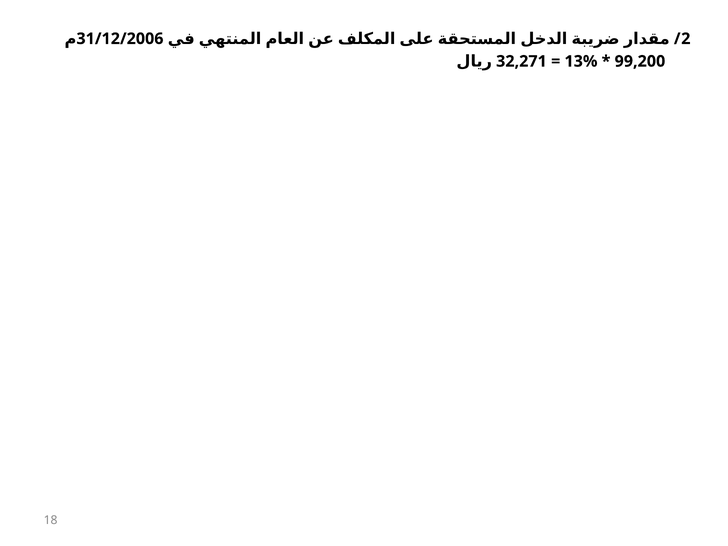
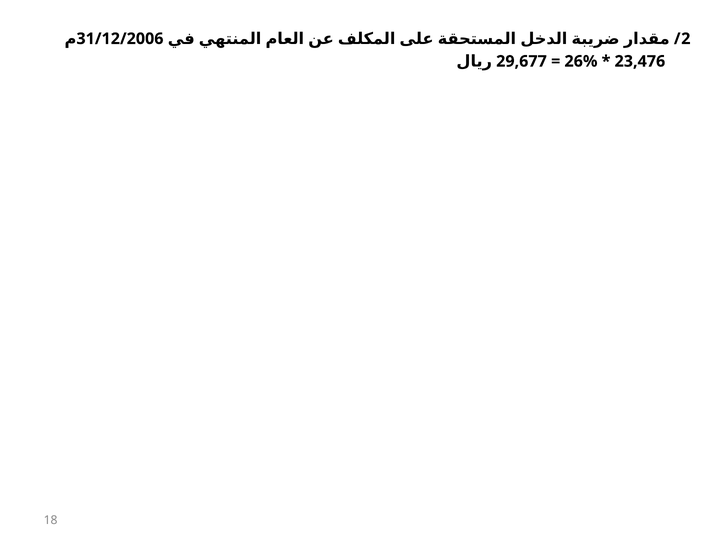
32,271: 32,271 -> 29,677
13%: 13% -> 26%
99,200: 99,200 -> 23,476
